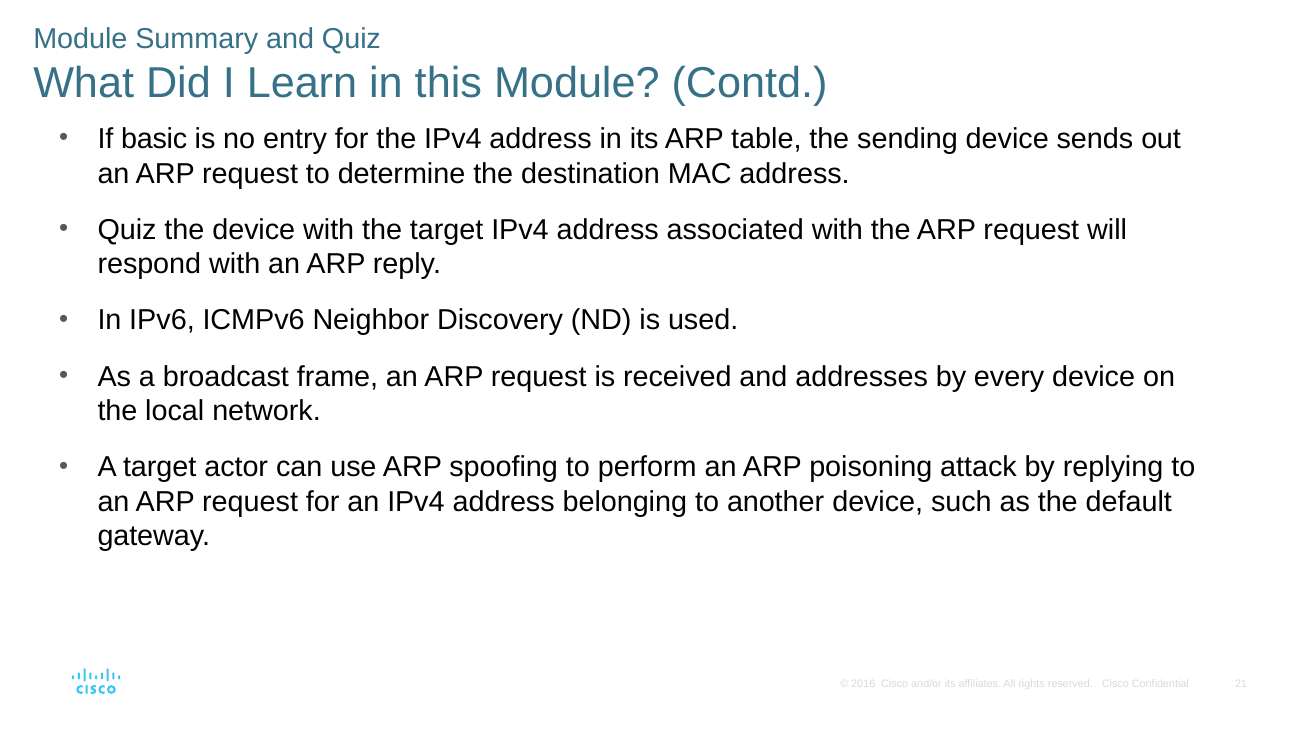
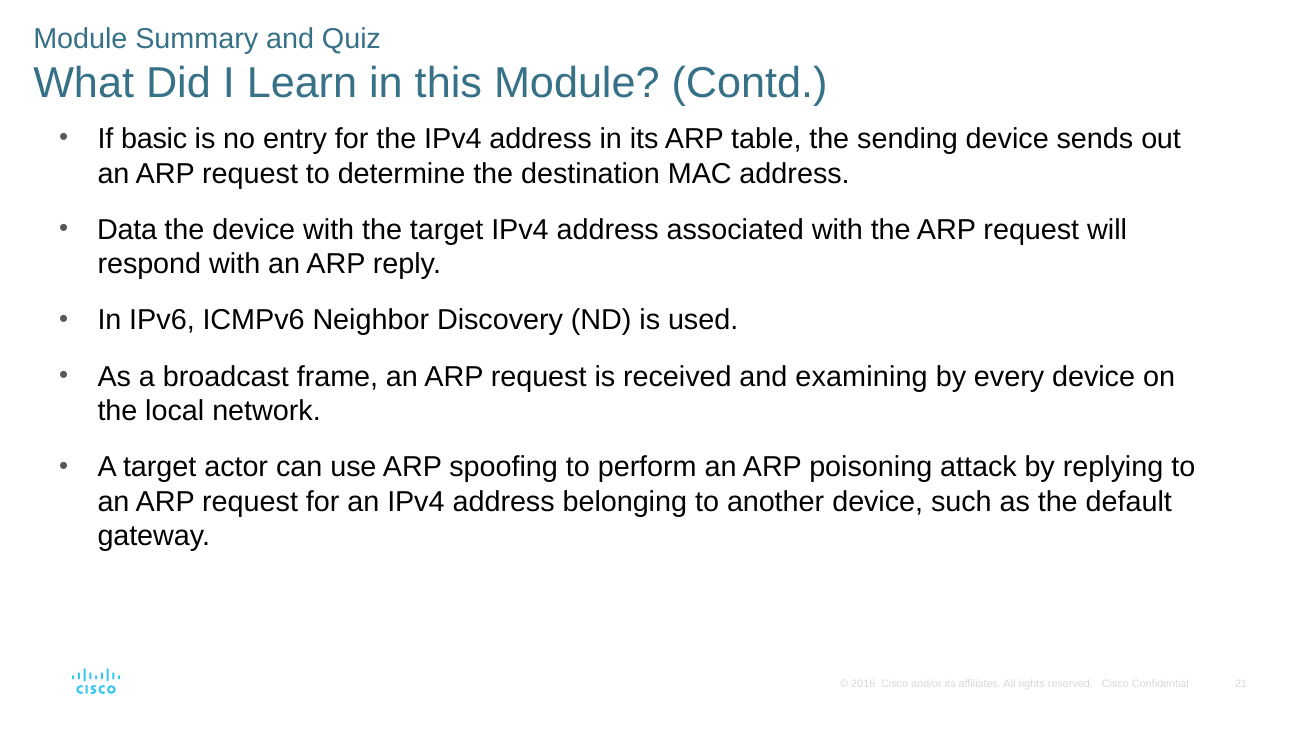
Quiz at (127, 230): Quiz -> Data
addresses: addresses -> examining
